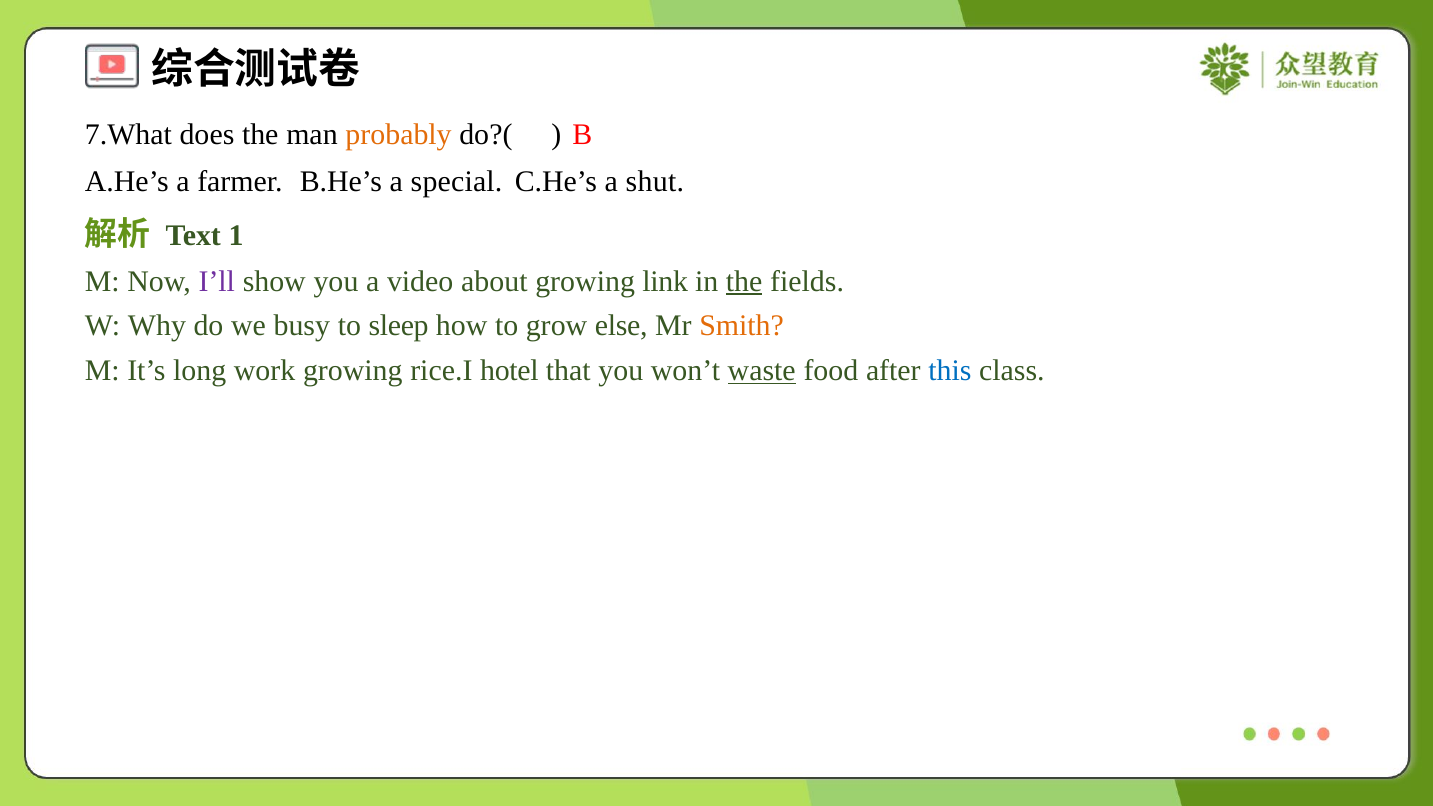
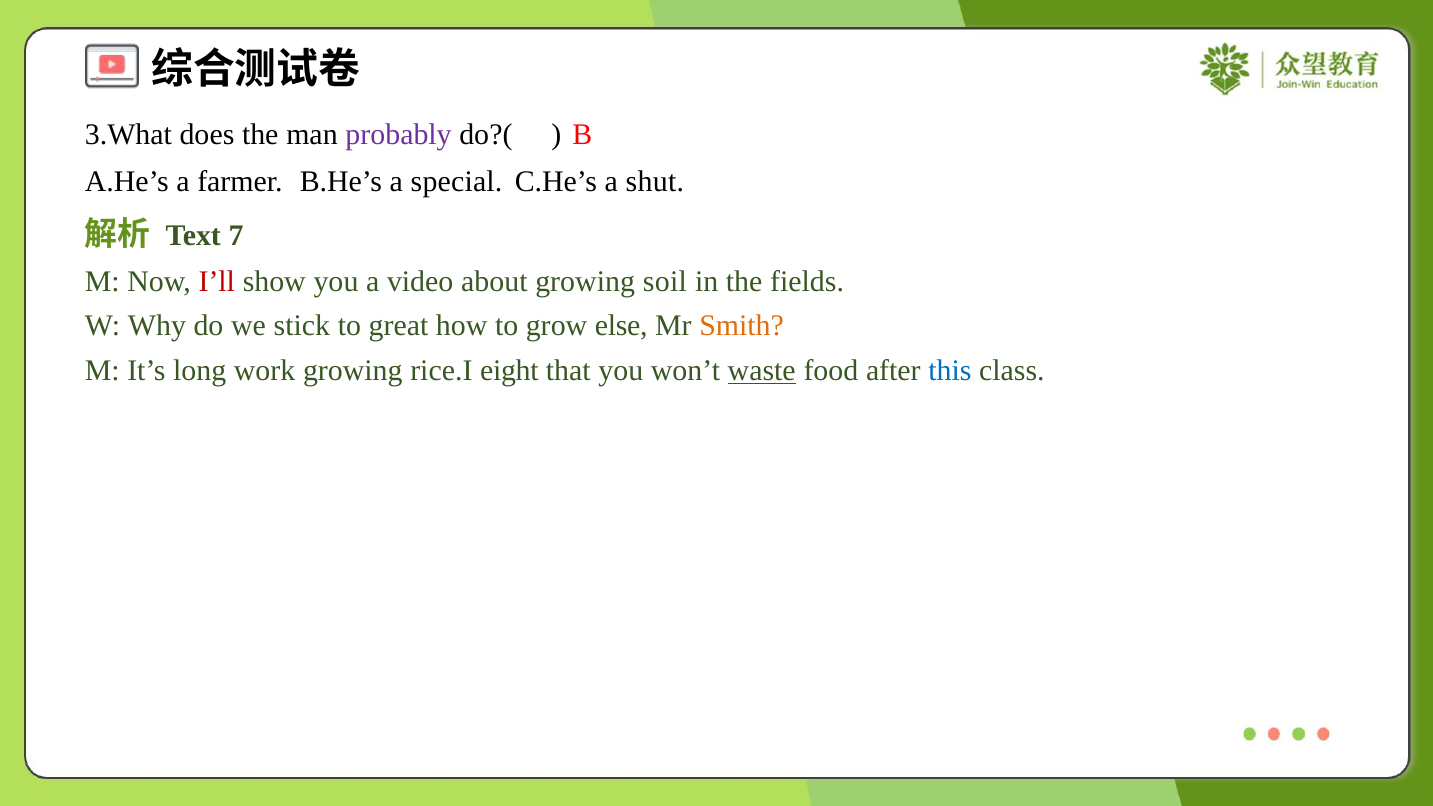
7.What: 7.What -> 3.What
probably colour: orange -> purple
1: 1 -> 7
I’ll colour: purple -> red
link: link -> soil
the at (744, 281) underline: present -> none
busy: busy -> stick
sleep: sleep -> great
hotel: hotel -> eight
